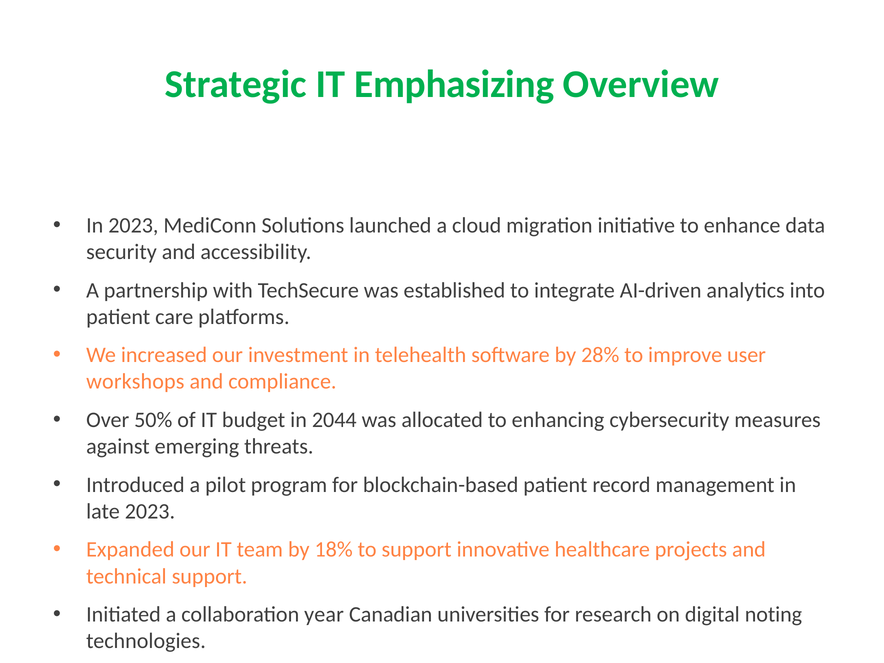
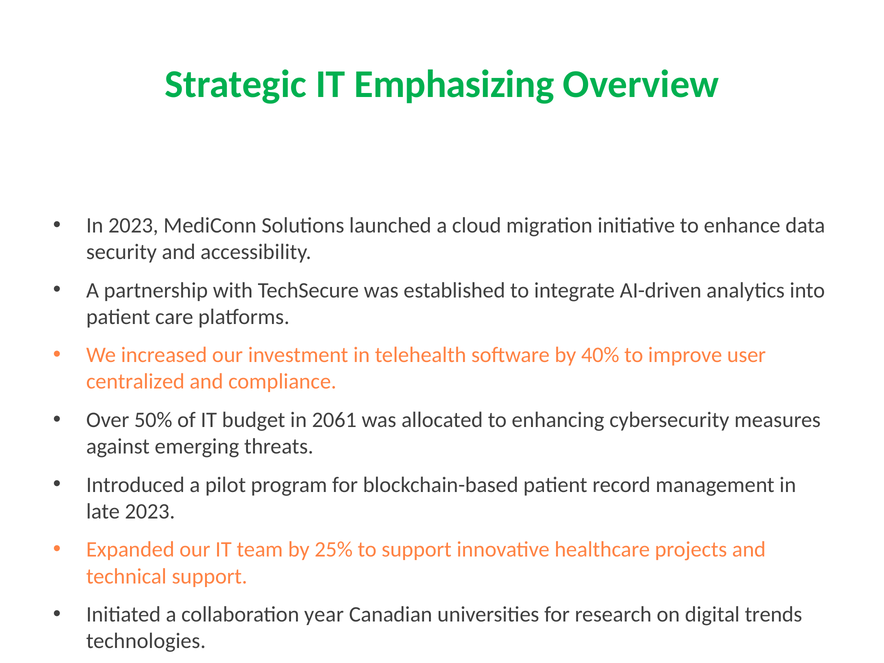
28%: 28% -> 40%
workshops: workshops -> centralized
2044: 2044 -> 2061
18%: 18% -> 25%
noting: noting -> trends
